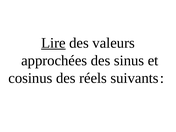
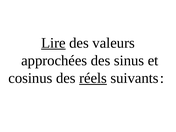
réels underline: none -> present
